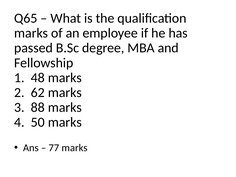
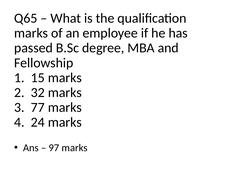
48: 48 -> 15
62: 62 -> 32
88: 88 -> 77
50: 50 -> 24
77: 77 -> 97
